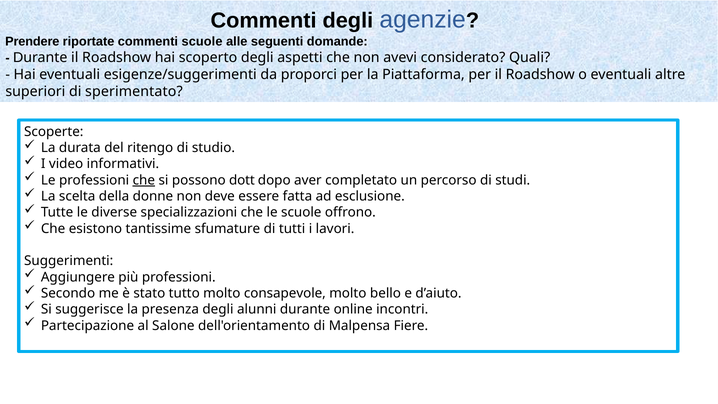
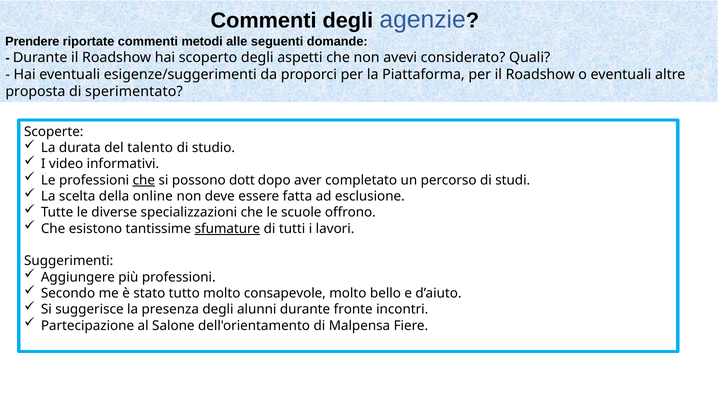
commenti scuole: scuole -> metodi
superiori: superiori -> proposta
ritengo: ritengo -> talento
donne: donne -> online
sfumature underline: none -> present
online: online -> fronte
